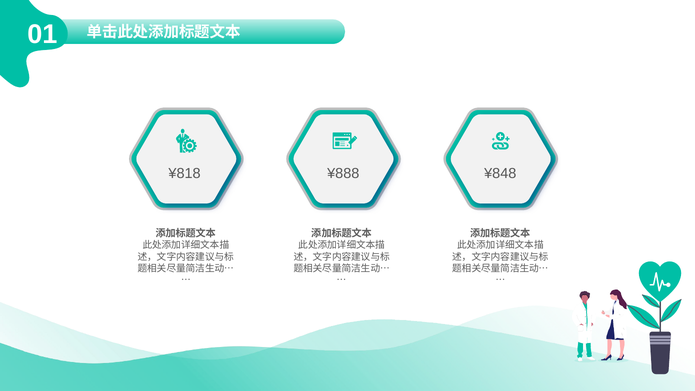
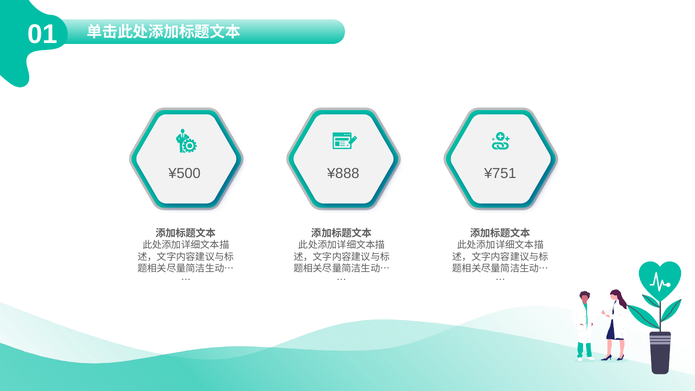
¥818: ¥818 -> ¥500
¥848: ¥848 -> ¥751
